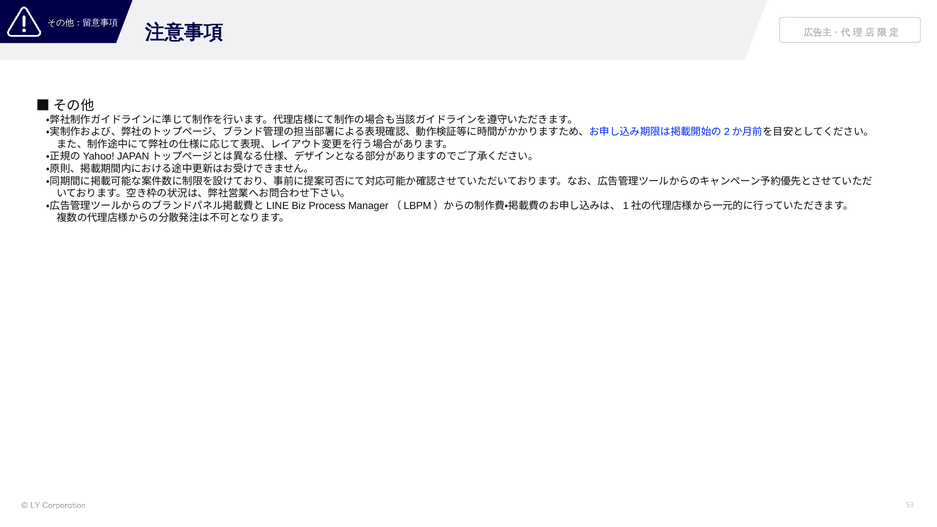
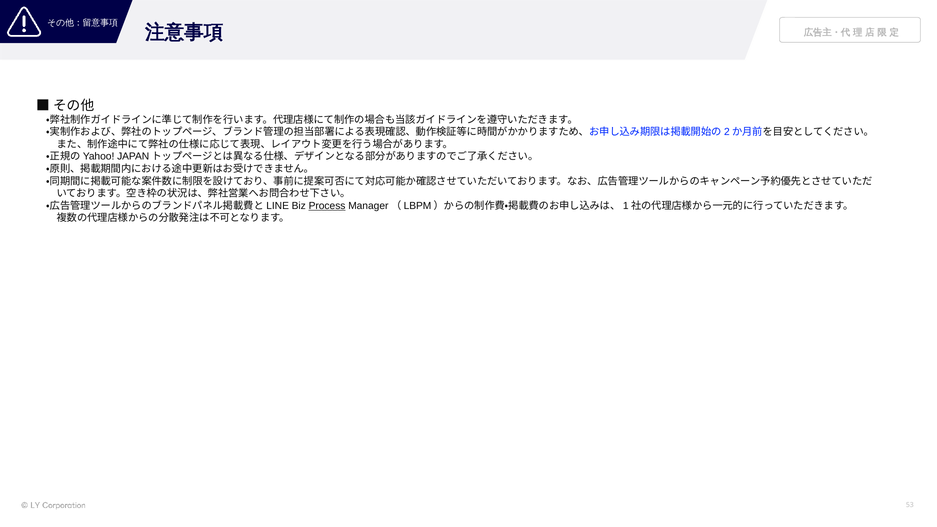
Process underline: none -> present
